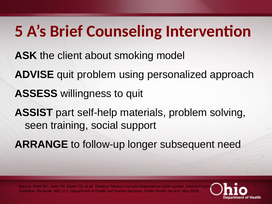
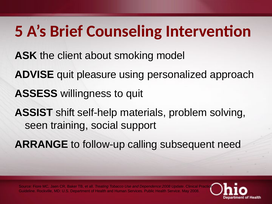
quit problem: problem -> pleasure
part: part -> shift
longer: longer -> calling
